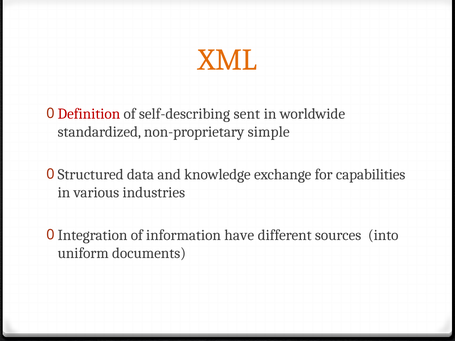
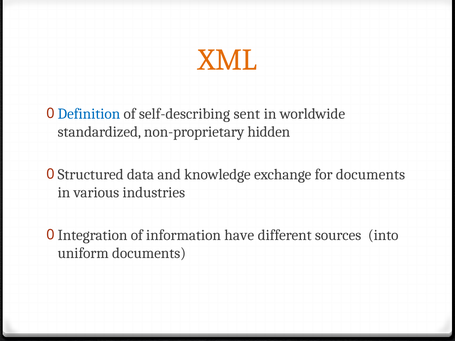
Definition colour: red -> blue
simple: simple -> hidden
for capabilities: capabilities -> documents
